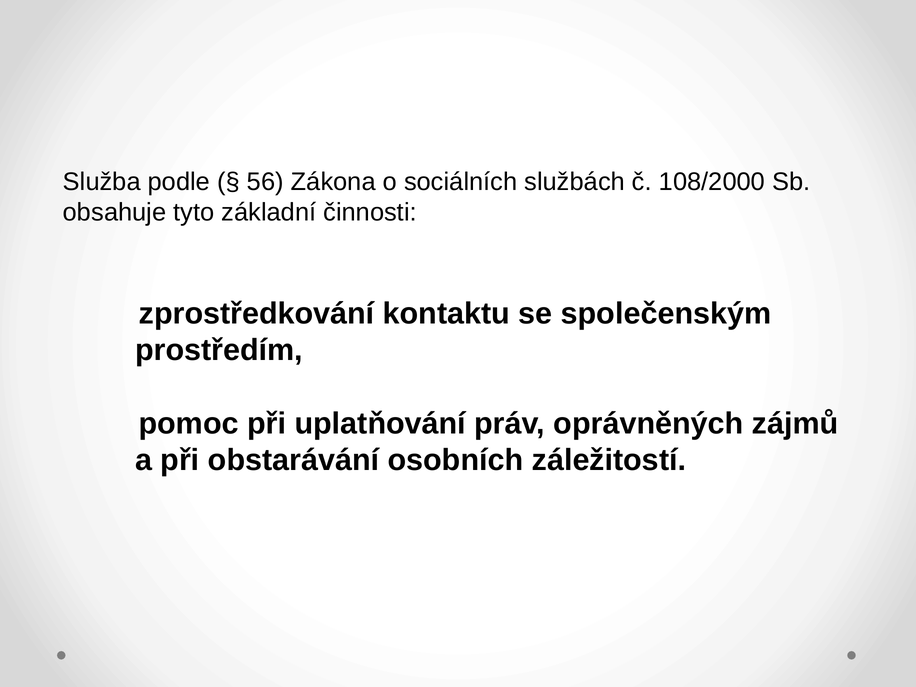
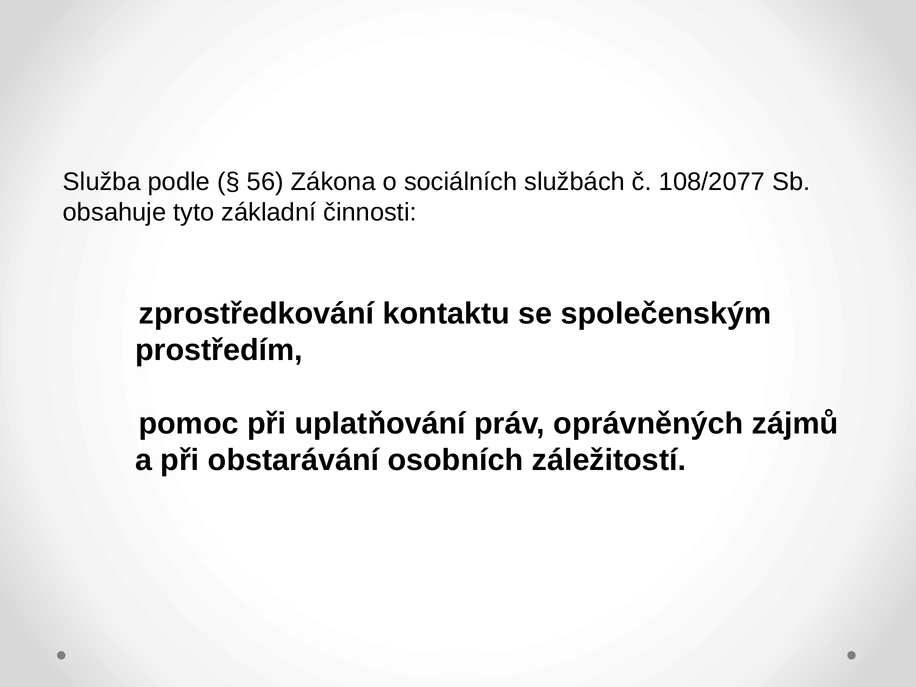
108/2000: 108/2000 -> 108/2077
